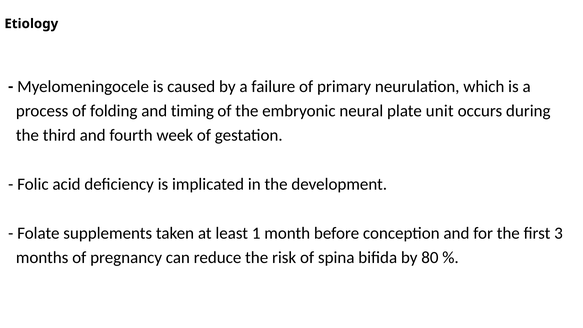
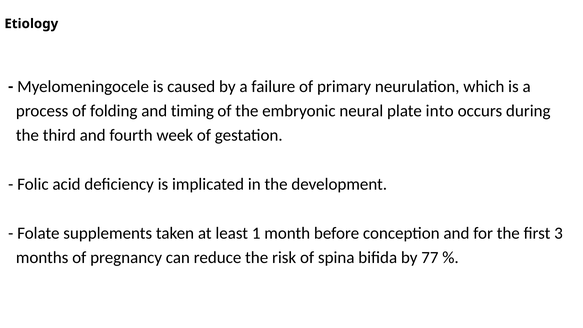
unit: unit -> into
80: 80 -> 77
